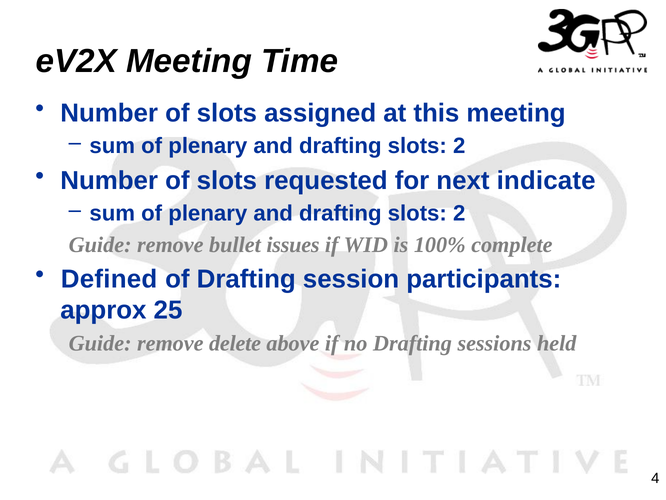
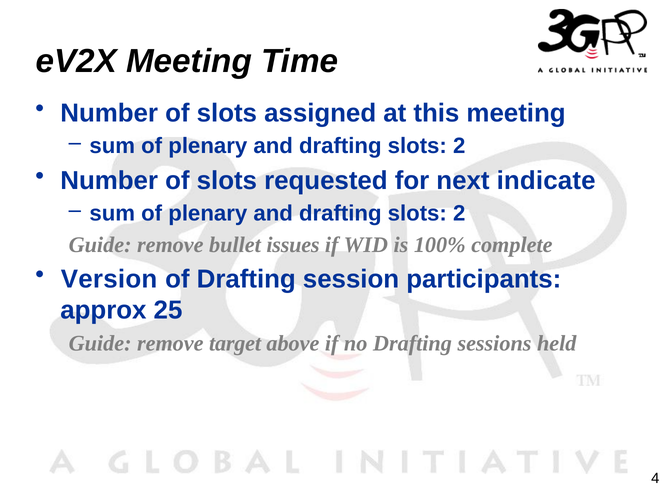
Defined: Defined -> Version
delete: delete -> target
